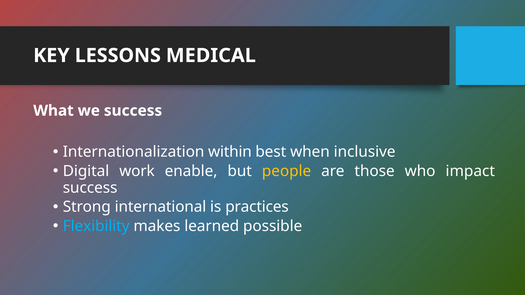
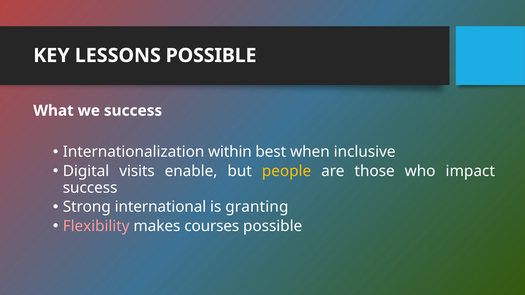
LESSONS MEDICAL: MEDICAL -> POSSIBLE
work: work -> visits
practices: practices -> granting
Flexibility colour: light blue -> pink
learned: learned -> courses
